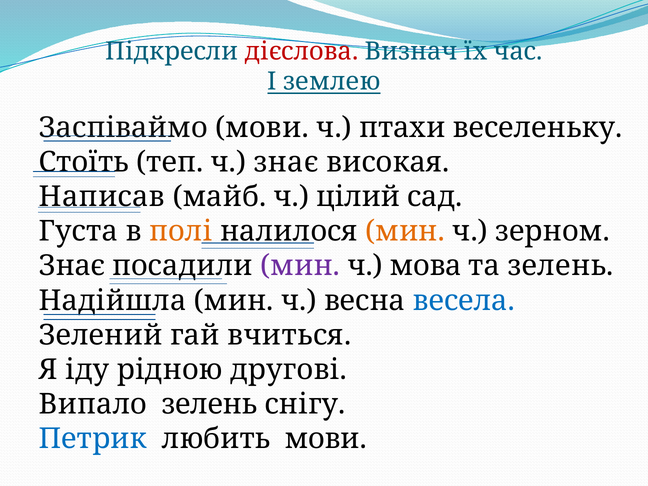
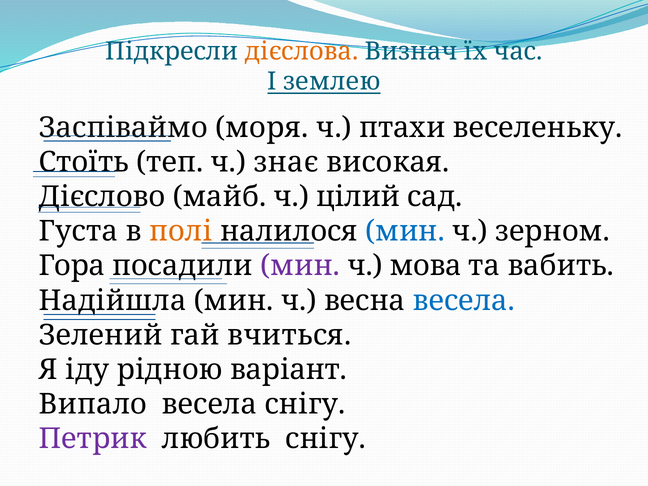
дієслова colour: red -> orange
Заспіваймо мови: мови -> моря
Написав: Написав -> Дієслово
мин at (405, 231) colour: orange -> blue
Знає at (72, 266): Знає -> Гора
та зелень: зелень -> вабить
другові: другові -> варіант
Випало зелень: зелень -> весела
Петрик colour: blue -> purple
любить мови: мови -> снігу
